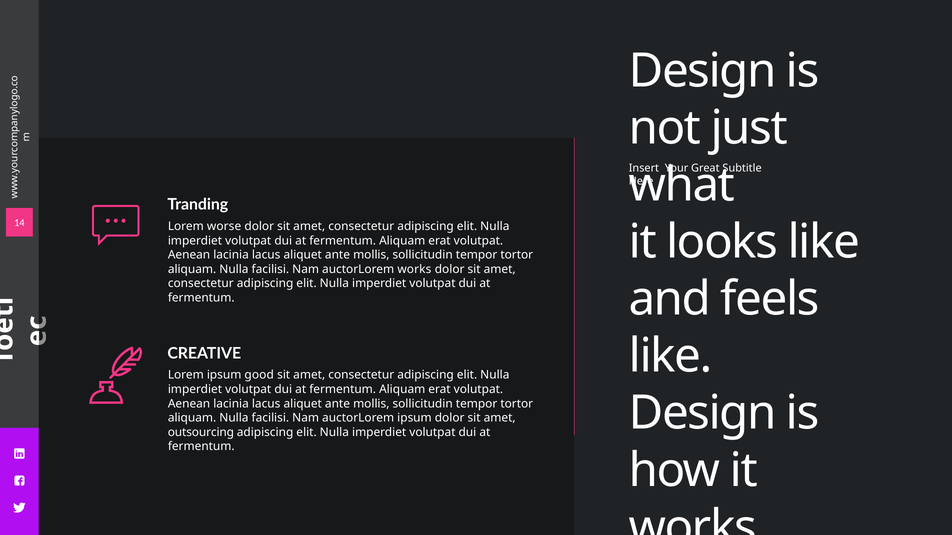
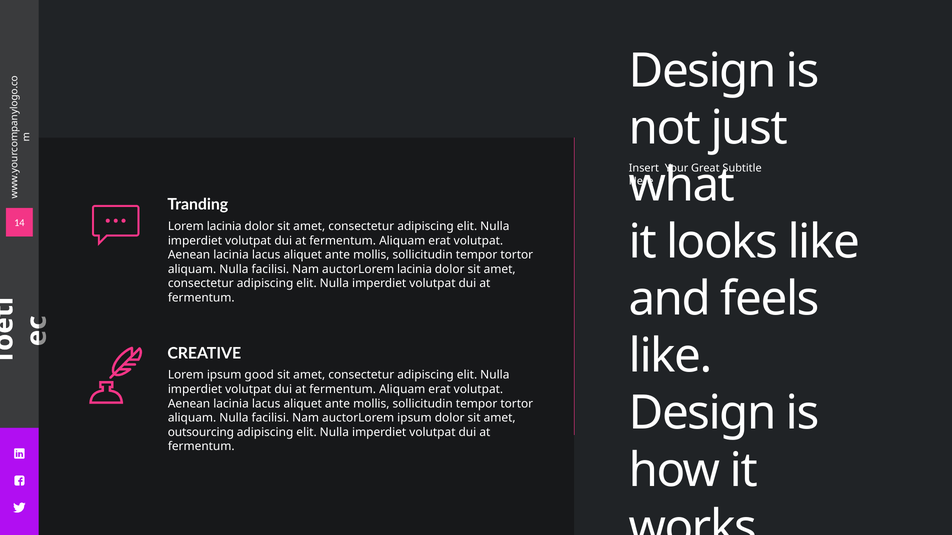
Lorem worse: worse -> lacinia
auctorLorem works: works -> lacinia
